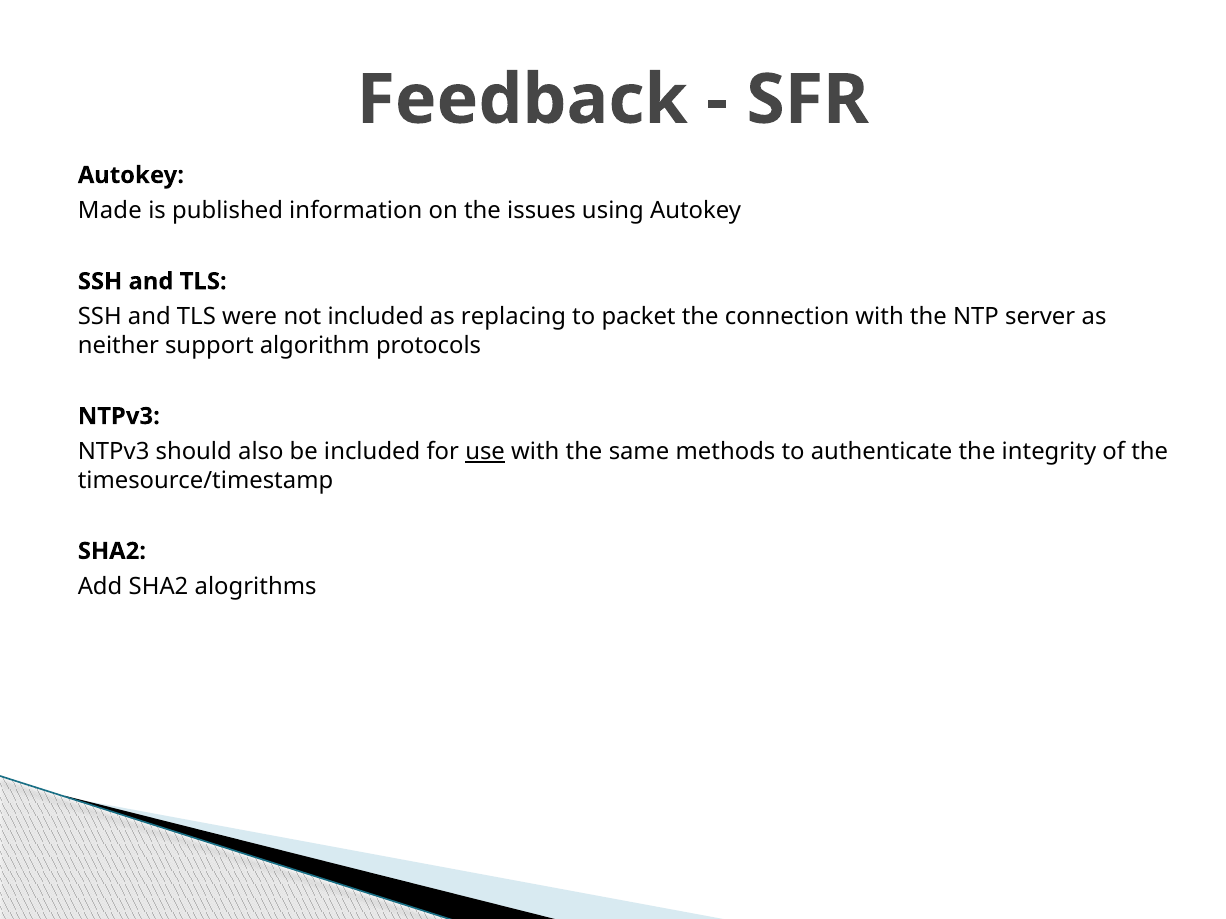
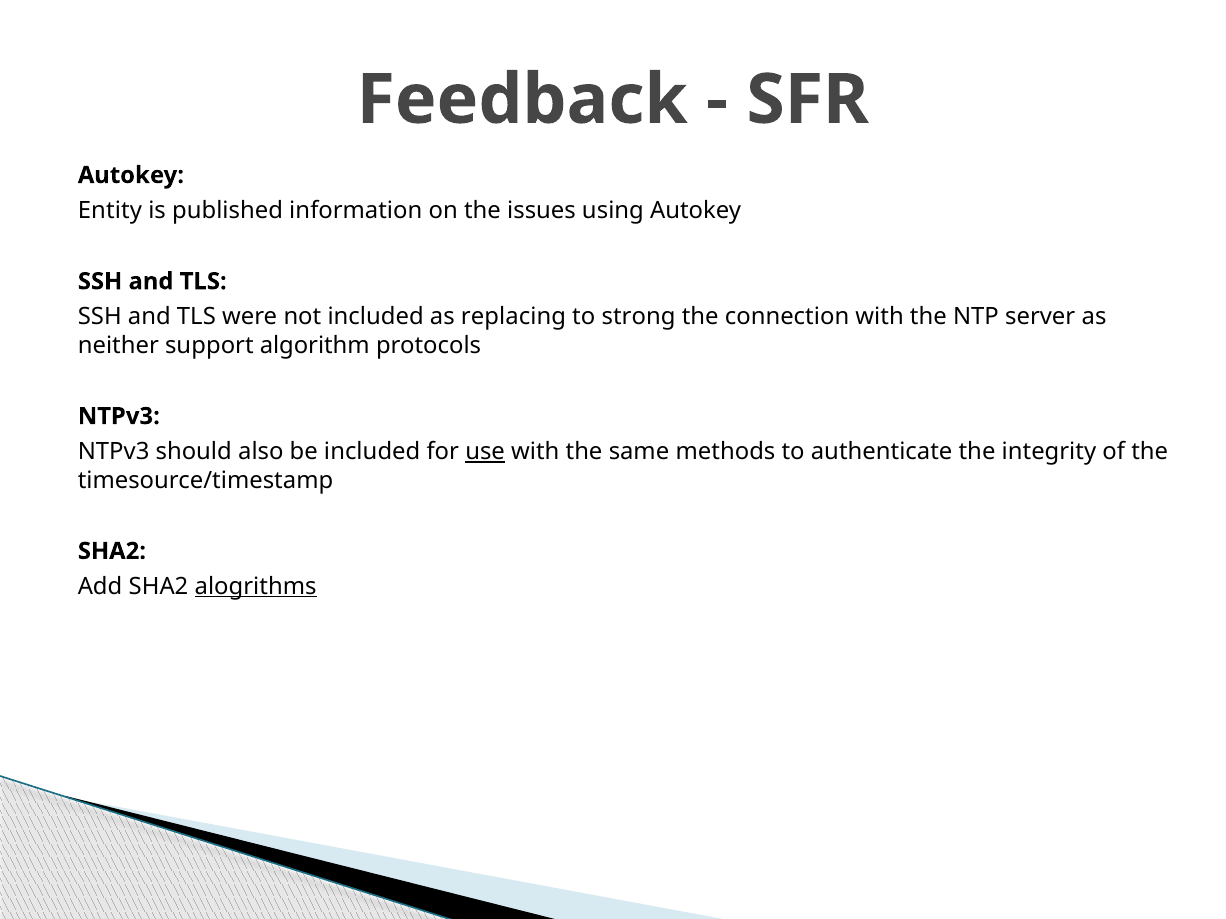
Made: Made -> Entity
packet: packet -> strong
alogrithms underline: none -> present
